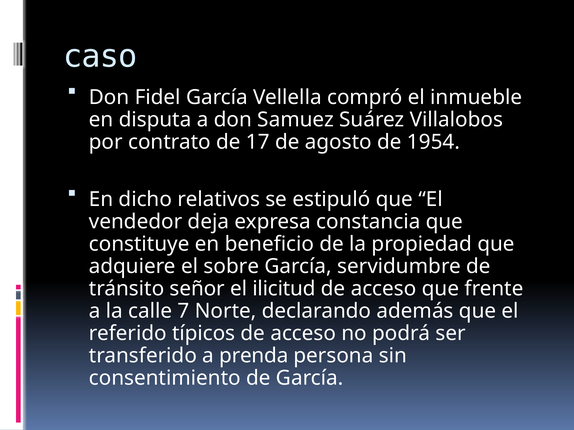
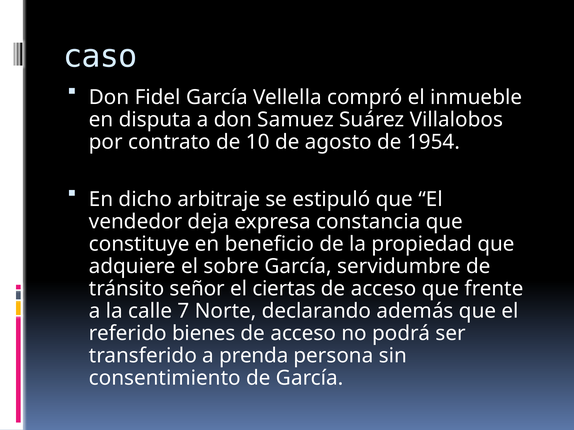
17: 17 -> 10
relativos: relativos -> arbitraje
ilicitud: ilicitud -> ciertas
típicos: típicos -> bienes
